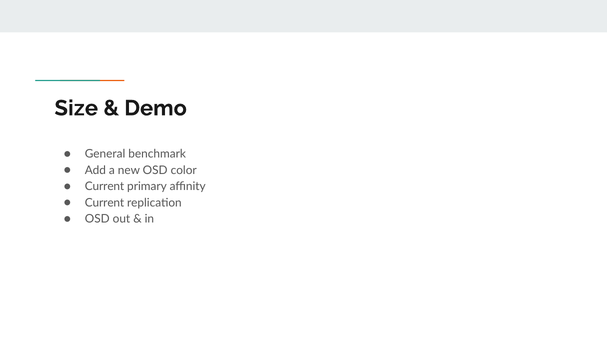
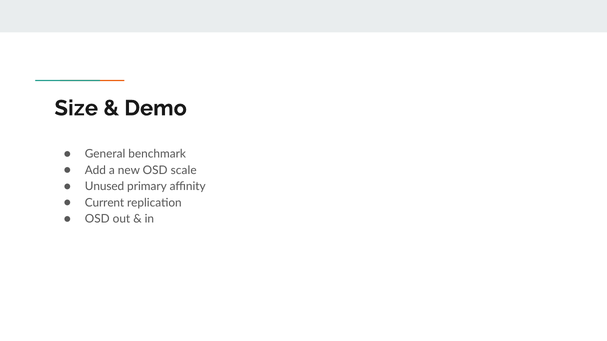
color: color -> scale
Current at (104, 187): Current -> Unused
